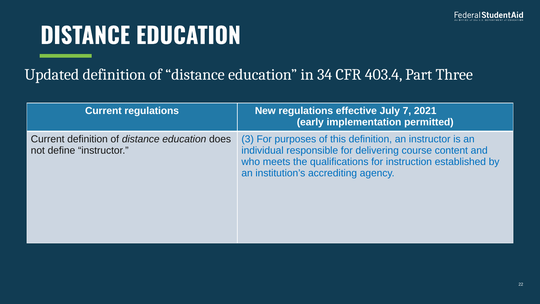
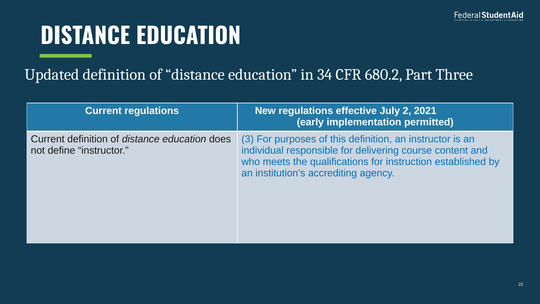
403.4: 403.4 -> 680.2
7: 7 -> 2
